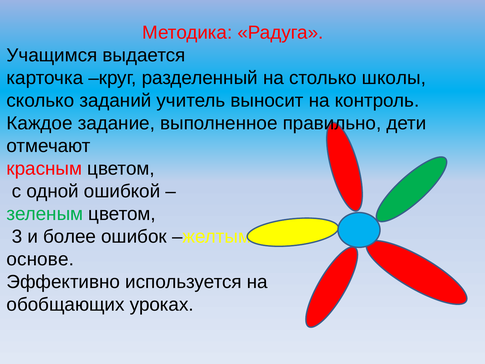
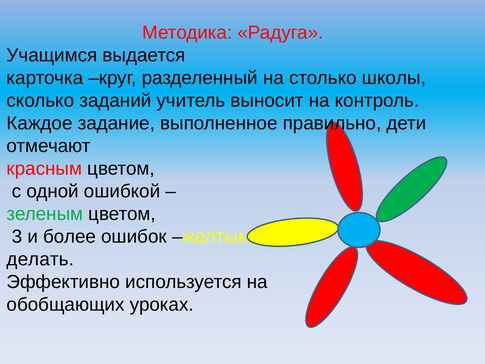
основе: основе -> делать
